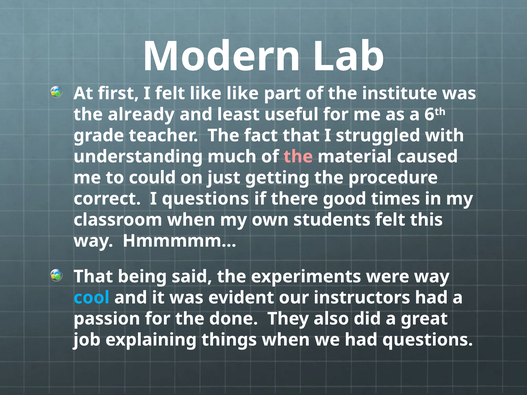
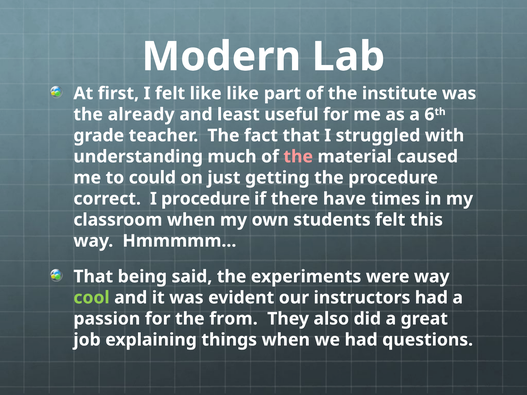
I questions: questions -> procedure
good: good -> have
cool colour: light blue -> light green
done: done -> from
